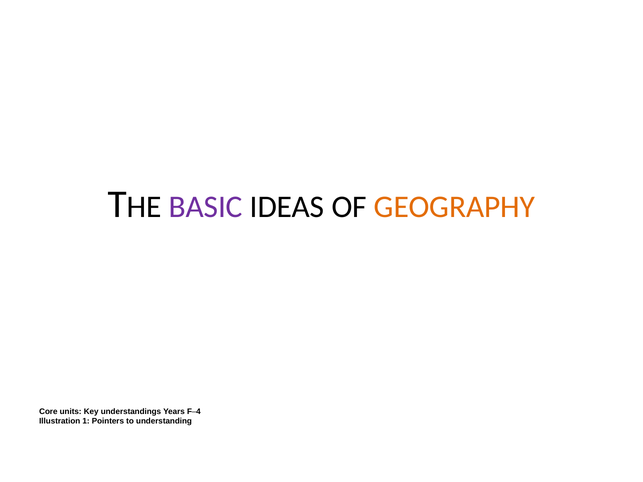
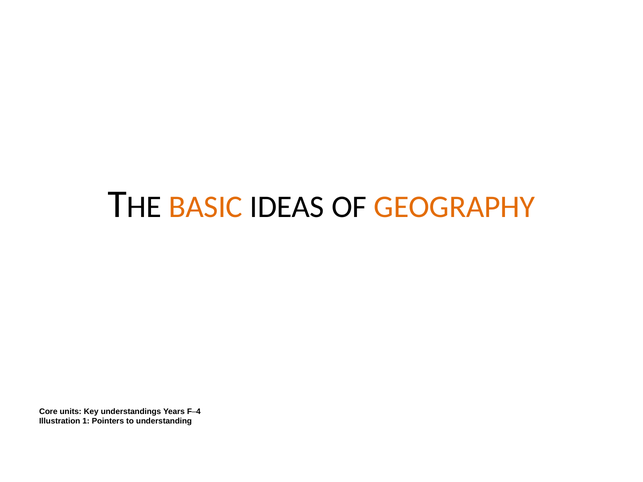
BASIC colour: purple -> orange
